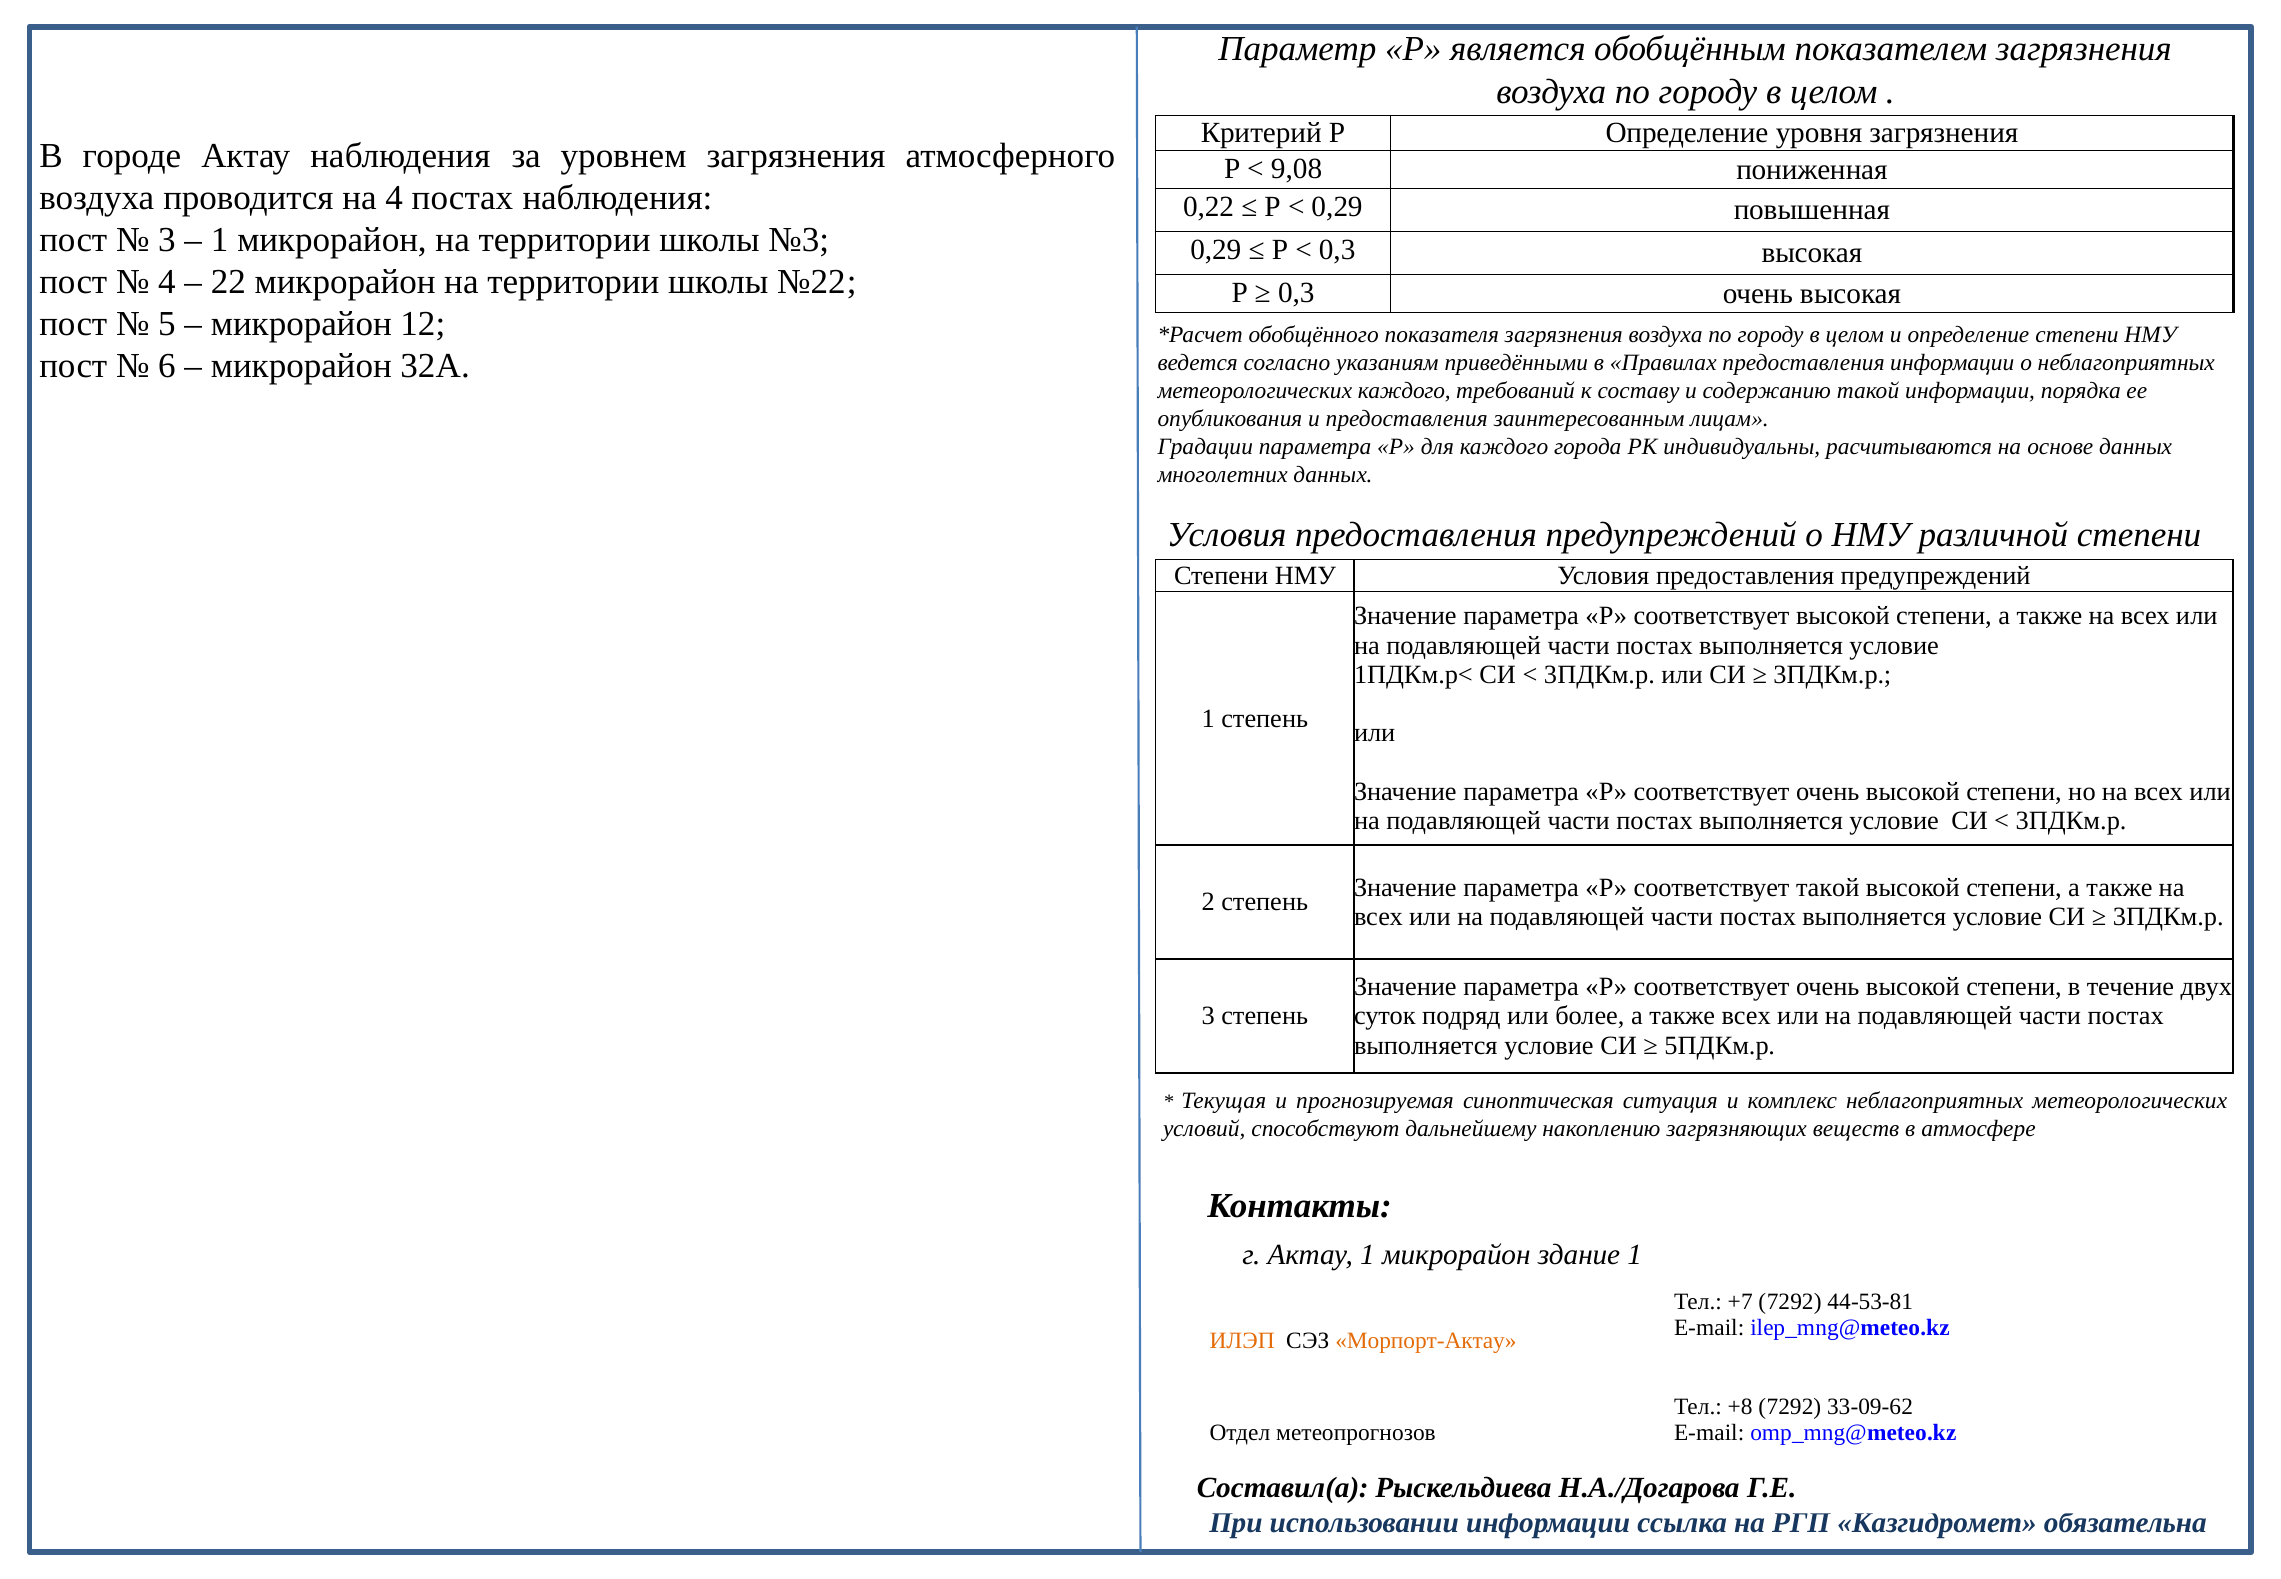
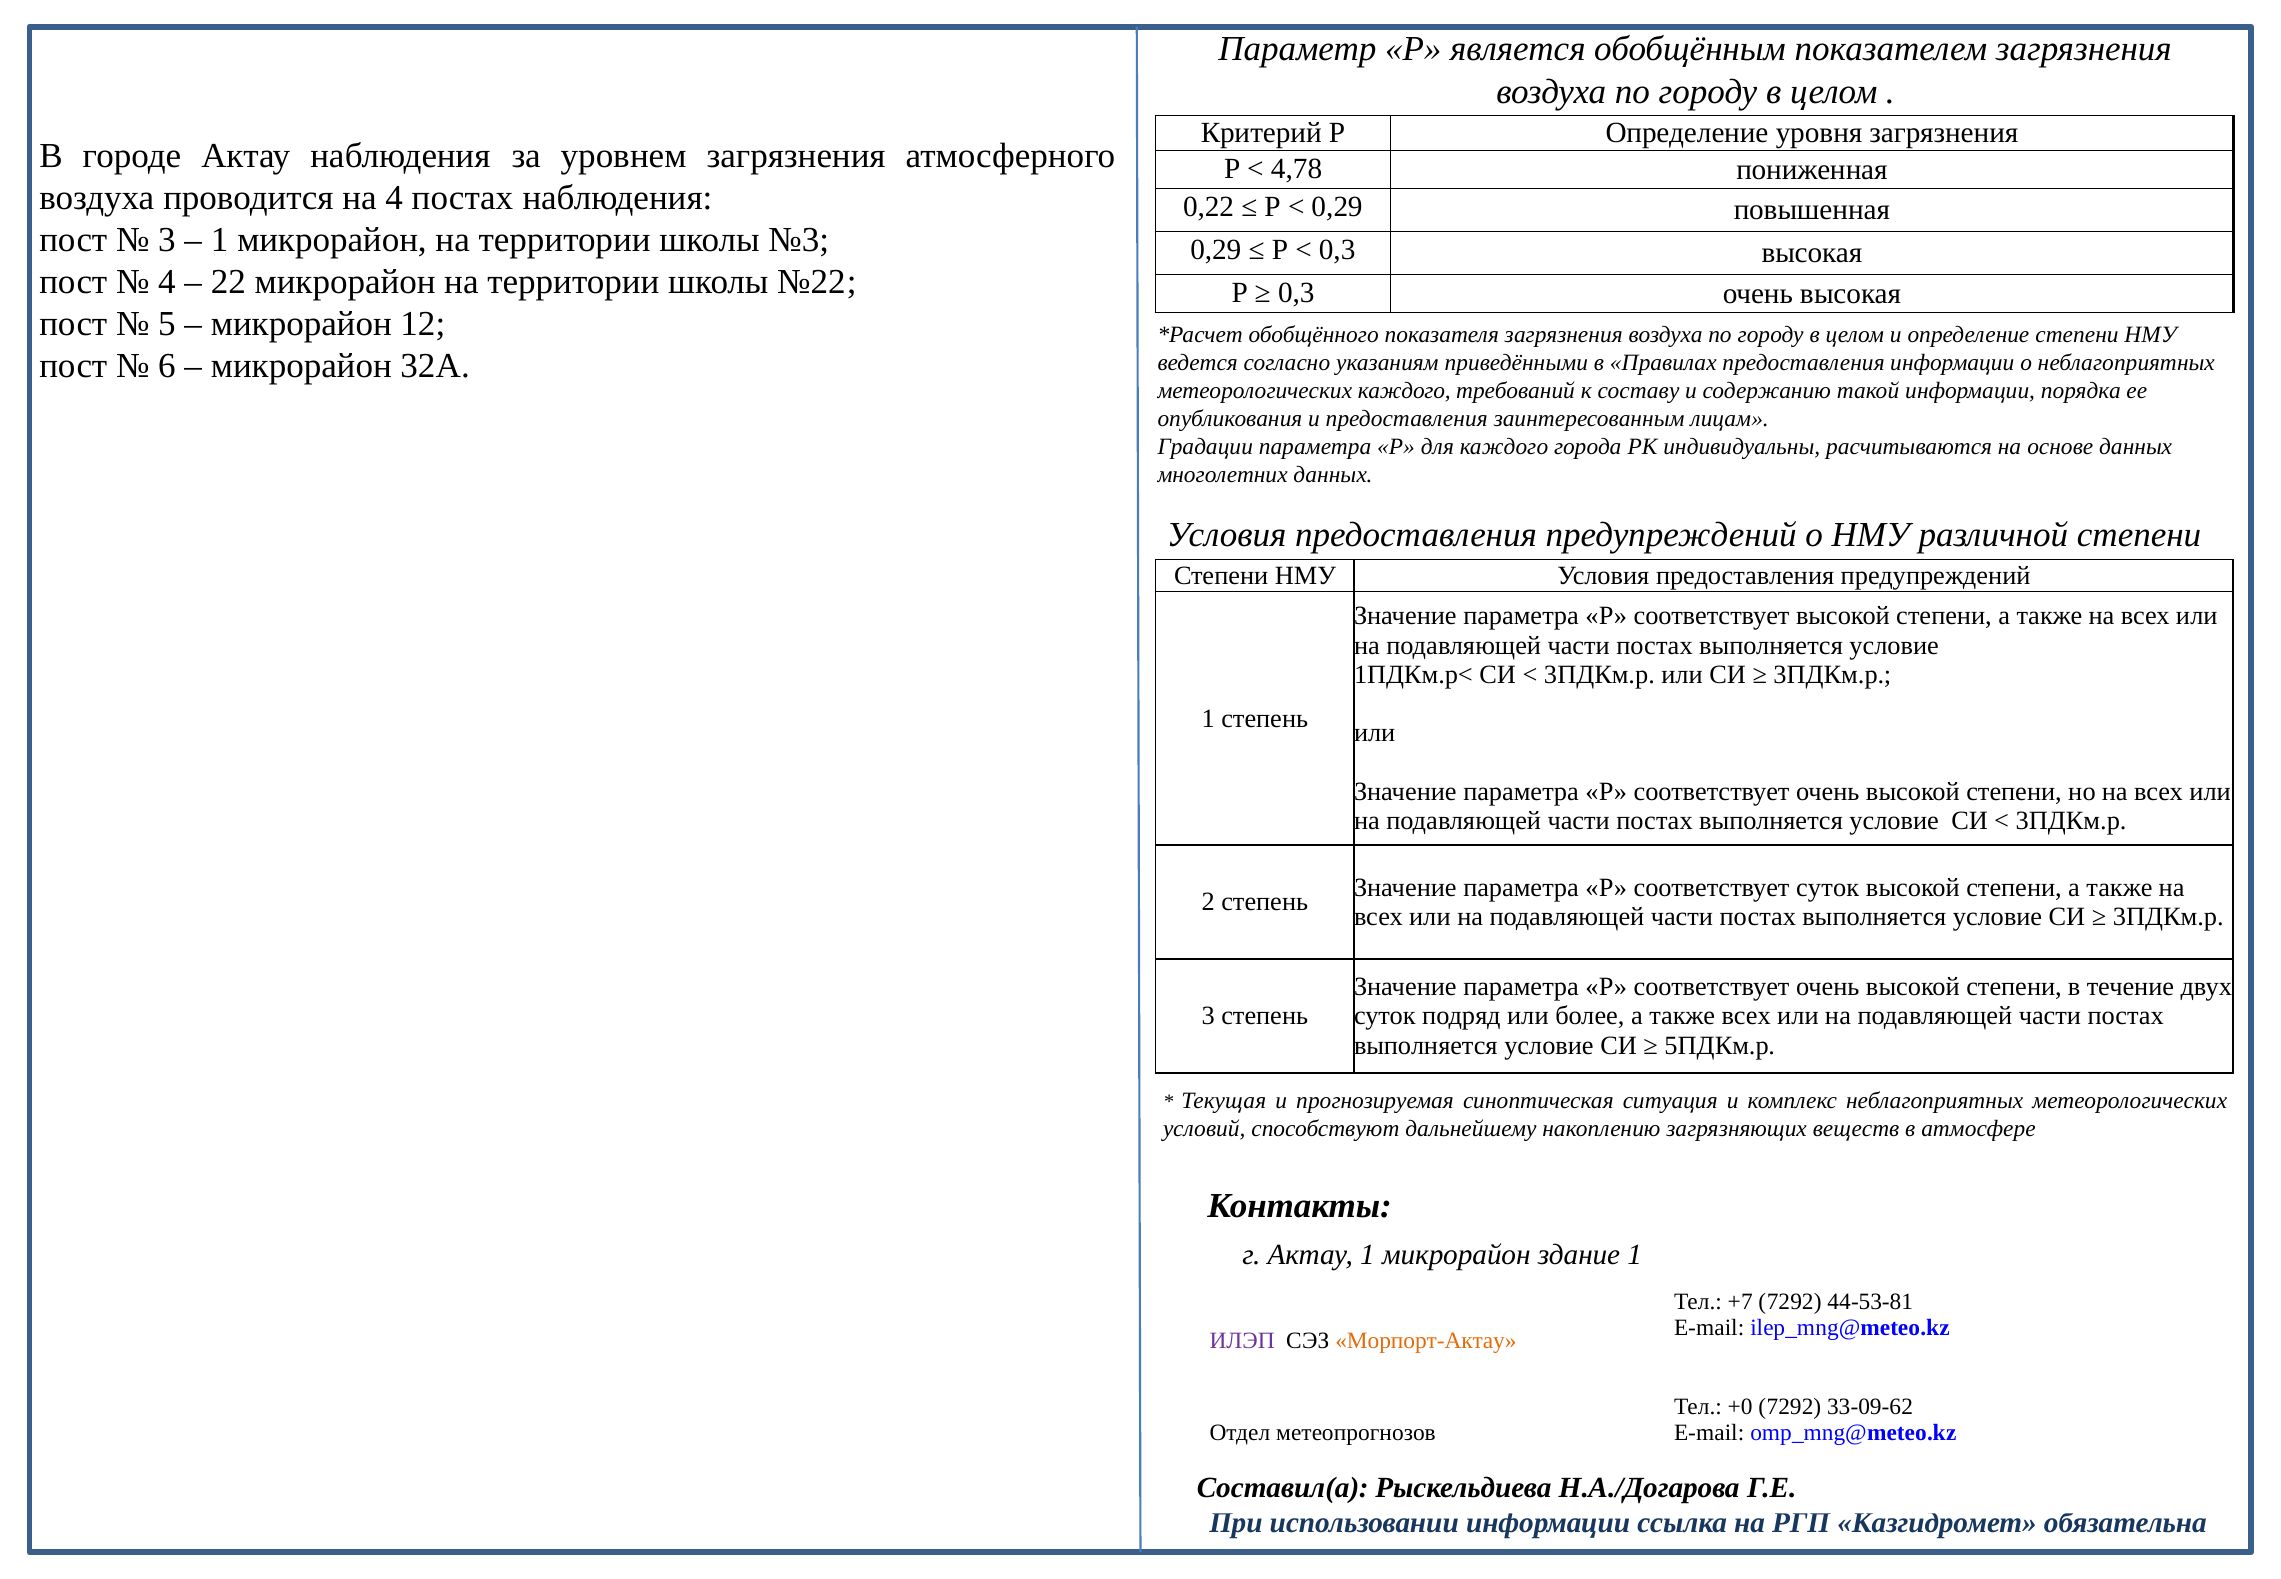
9,08: 9,08 -> 4,78
соответствует такой: такой -> суток
ИЛЭП colour: orange -> purple
+8: +8 -> +0
